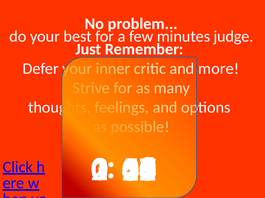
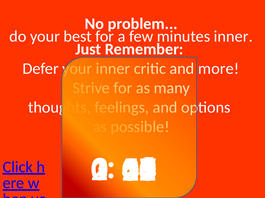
minutes judge: judge -> inner
